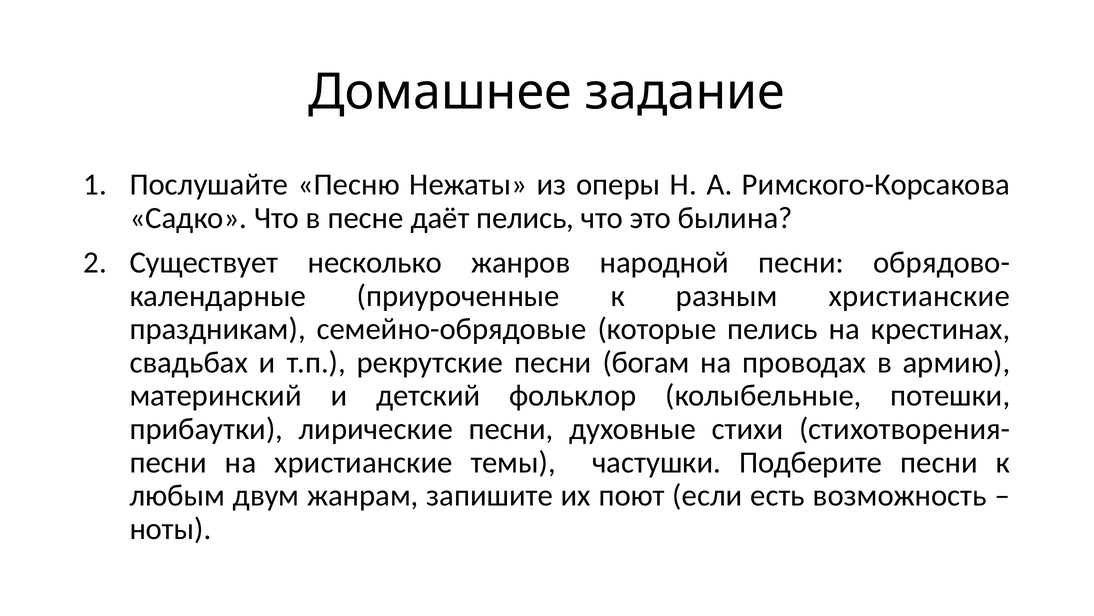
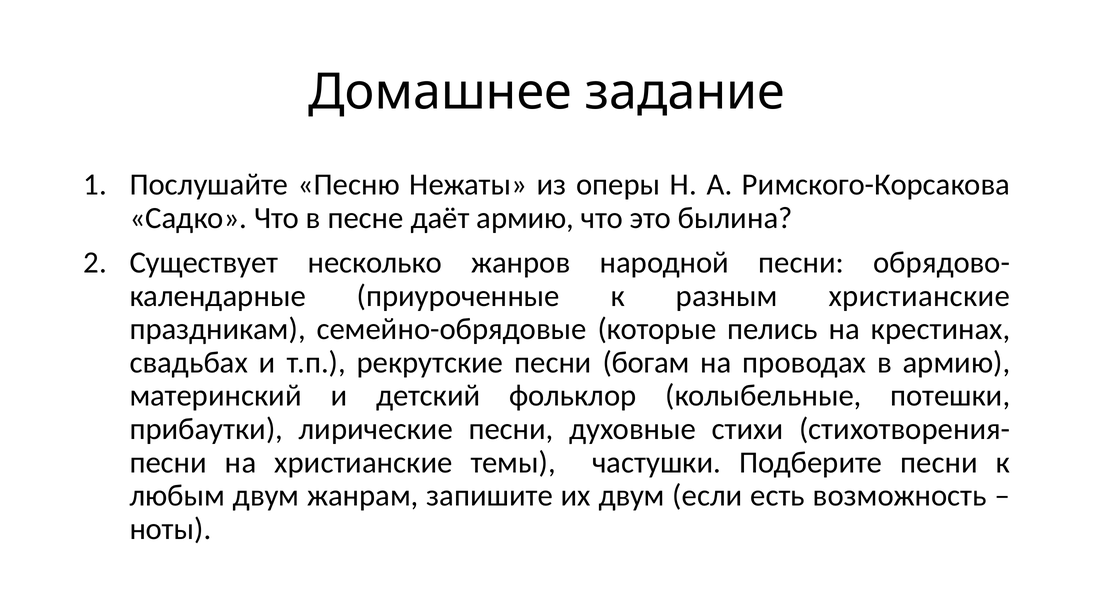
даёт пелись: пелись -> армию
их поют: поют -> двум
